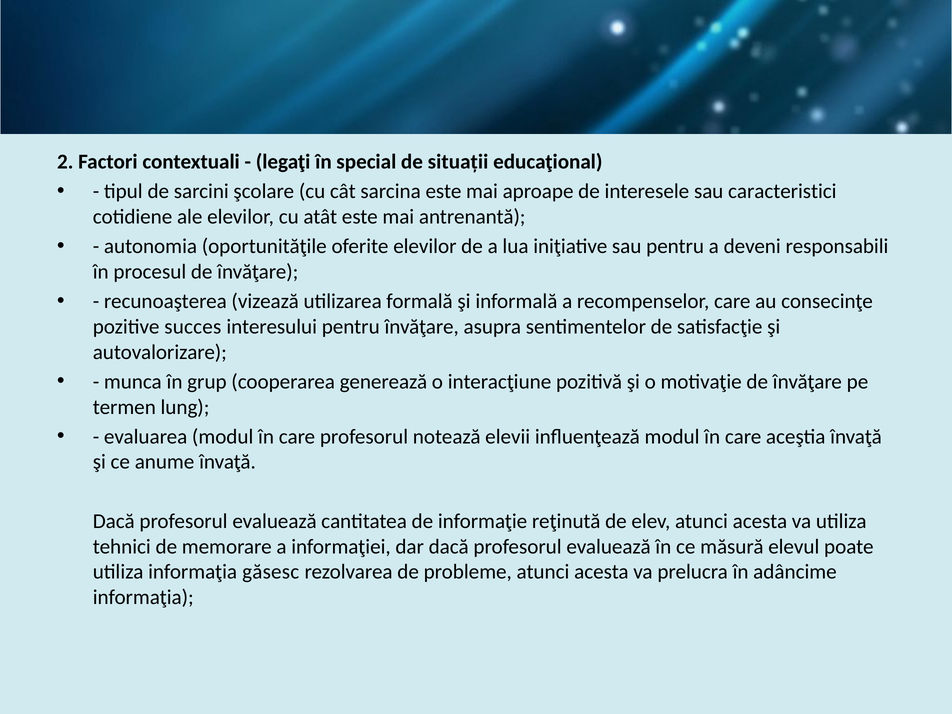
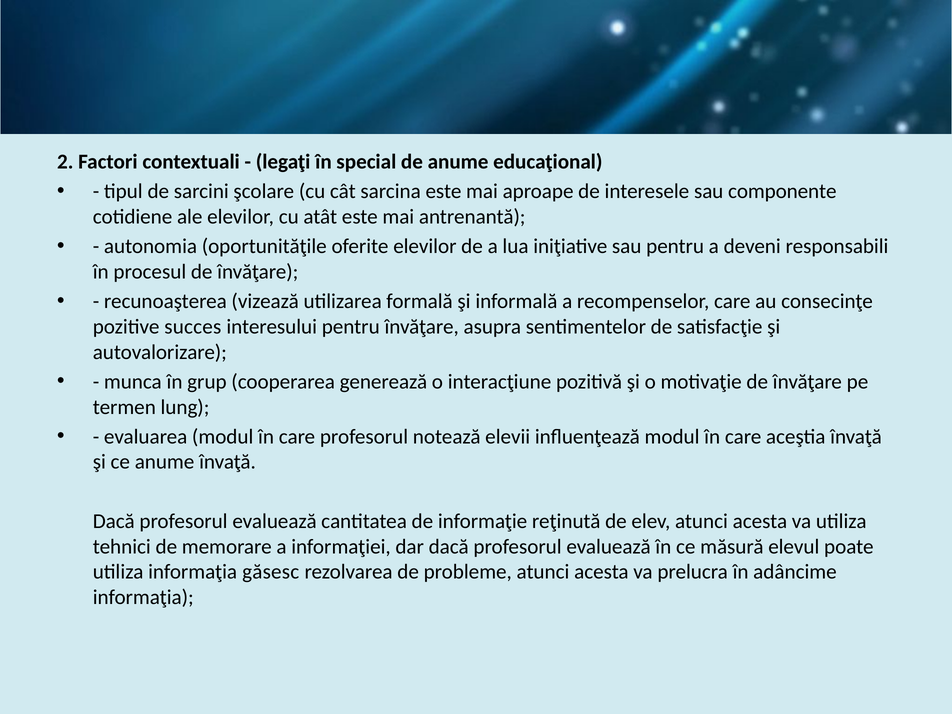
de situaţii: situaţii -> anume
caracteristici: caracteristici -> componente
